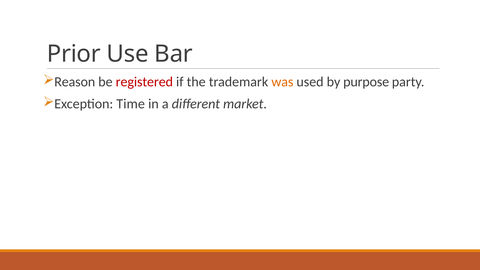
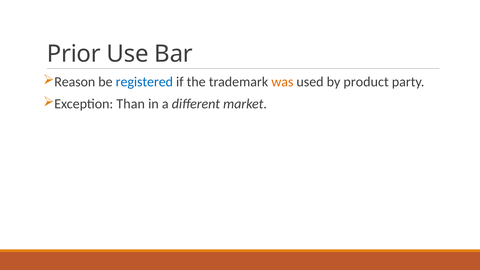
registered colour: red -> blue
purpose: purpose -> product
Time: Time -> Than
